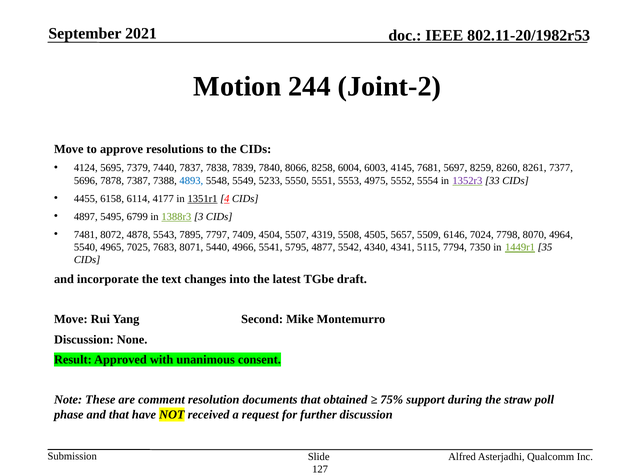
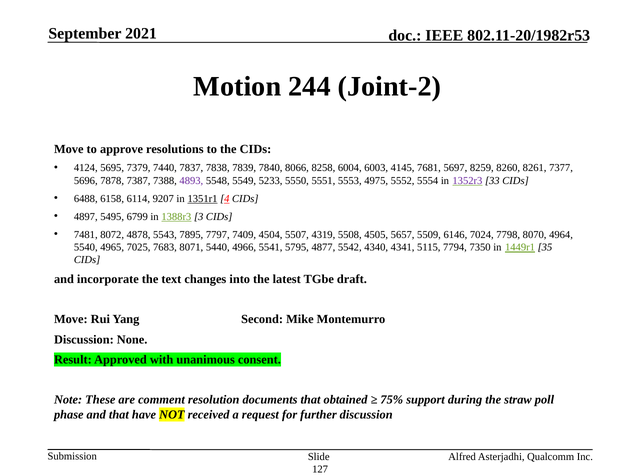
4893 colour: blue -> purple
4455: 4455 -> 6488
4177: 4177 -> 9207
